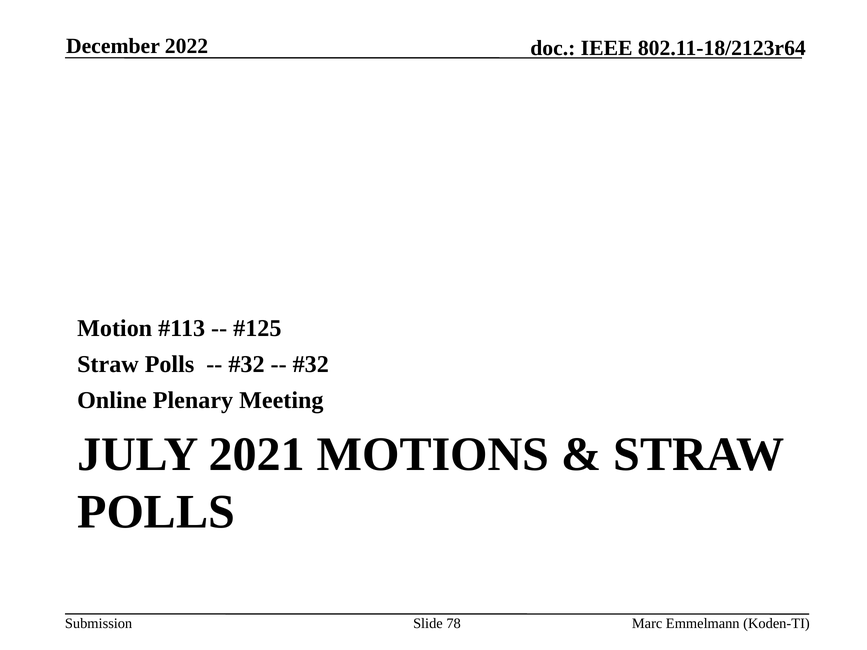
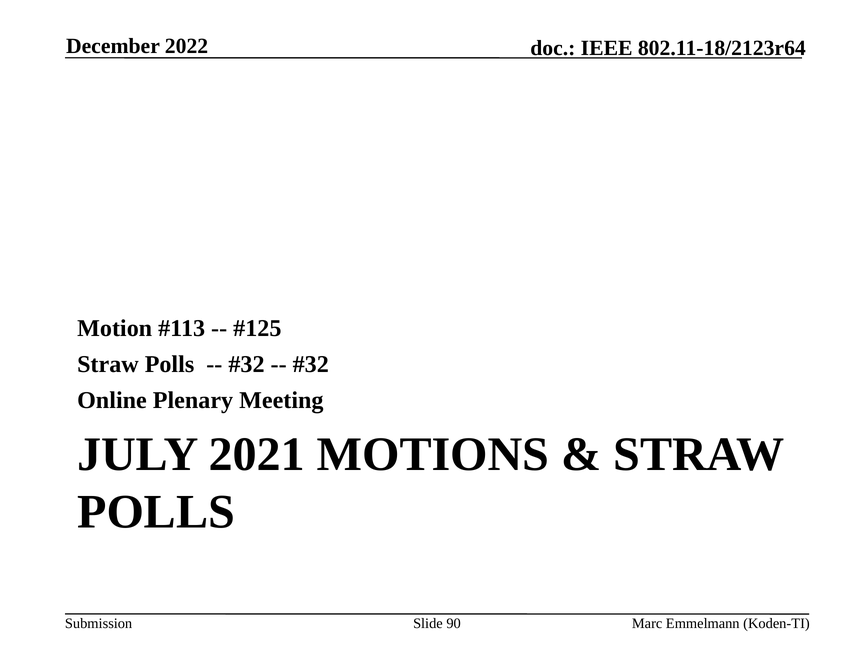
78: 78 -> 90
